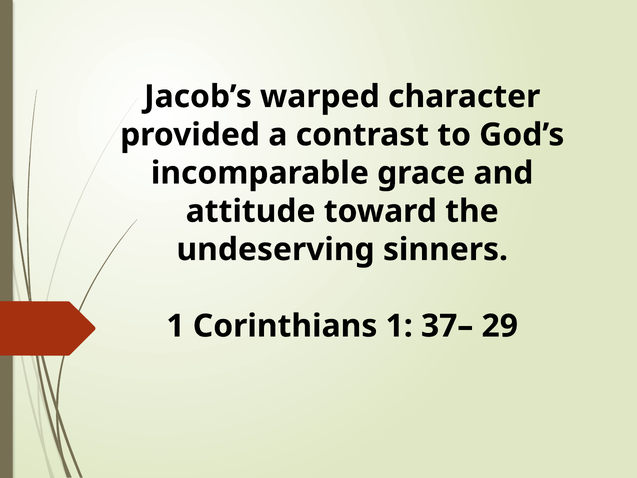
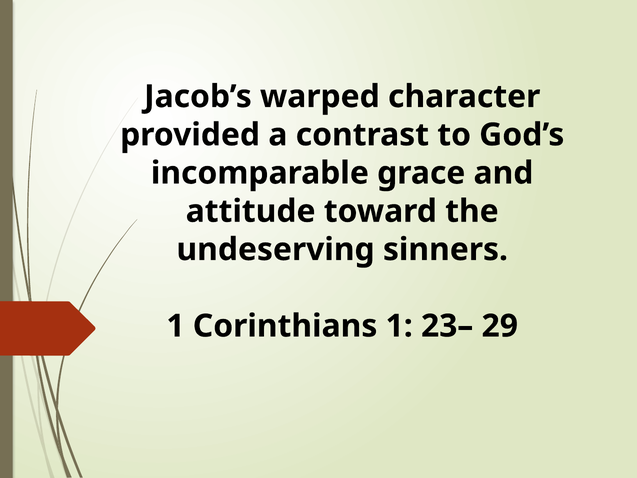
37–: 37– -> 23–
